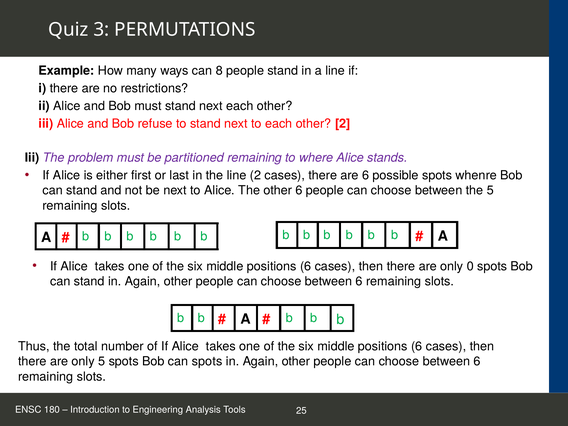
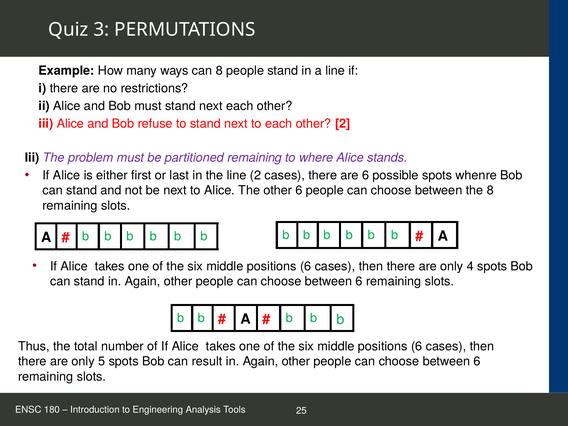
the 5: 5 -> 8
0: 0 -> 4
can spots: spots -> result
